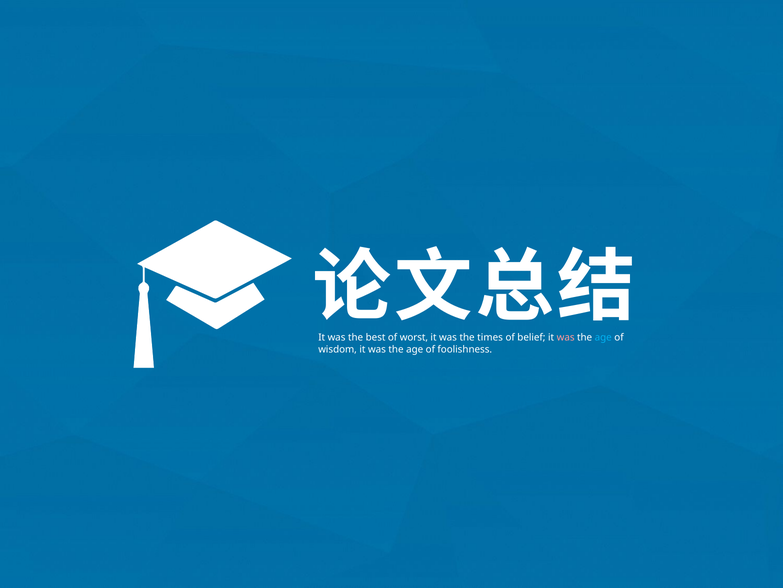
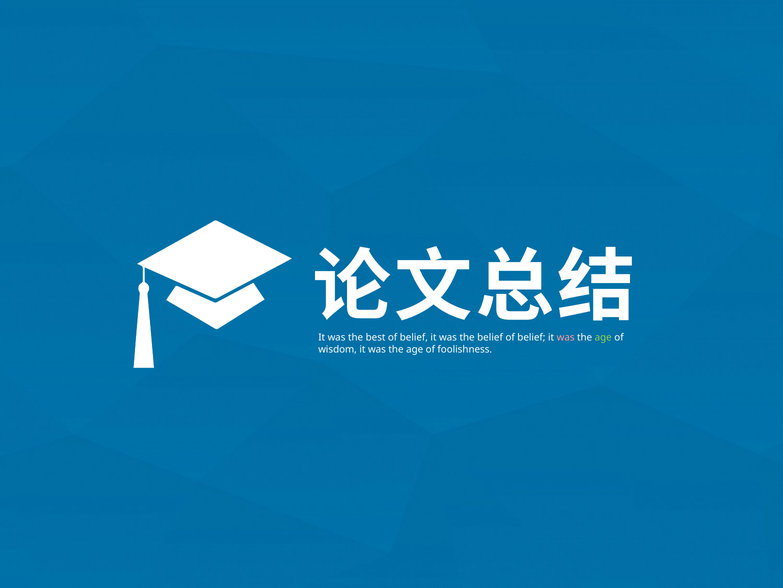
best of worst: worst -> belief
the times: times -> belief
age at (603, 337) colour: light blue -> light green
